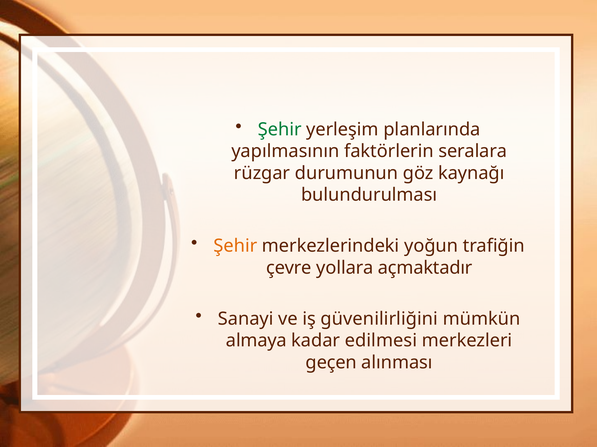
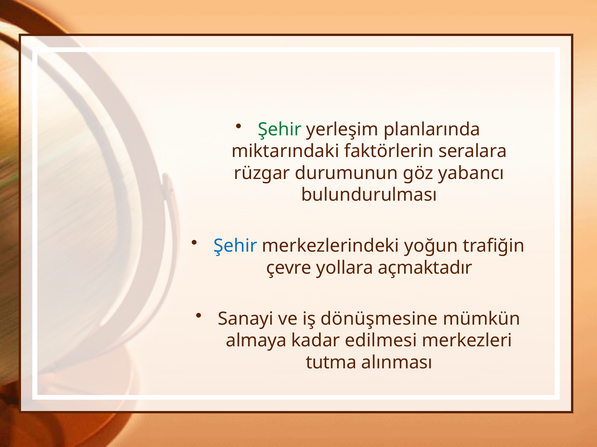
yapılmasının: yapılmasının -> miktarındaki
kaynağı: kaynağı -> yabancı
Şehir at (235, 246) colour: orange -> blue
güvenilirliğini: güvenilirliğini -> dönüşmesine
geçen: geçen -> tutma
